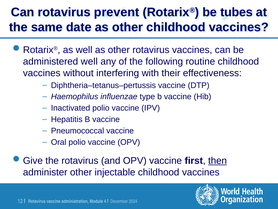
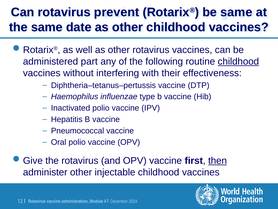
be tubes: tubes -> same
administered well: well -> part
childhood at (238, 61) underline: none -> present
